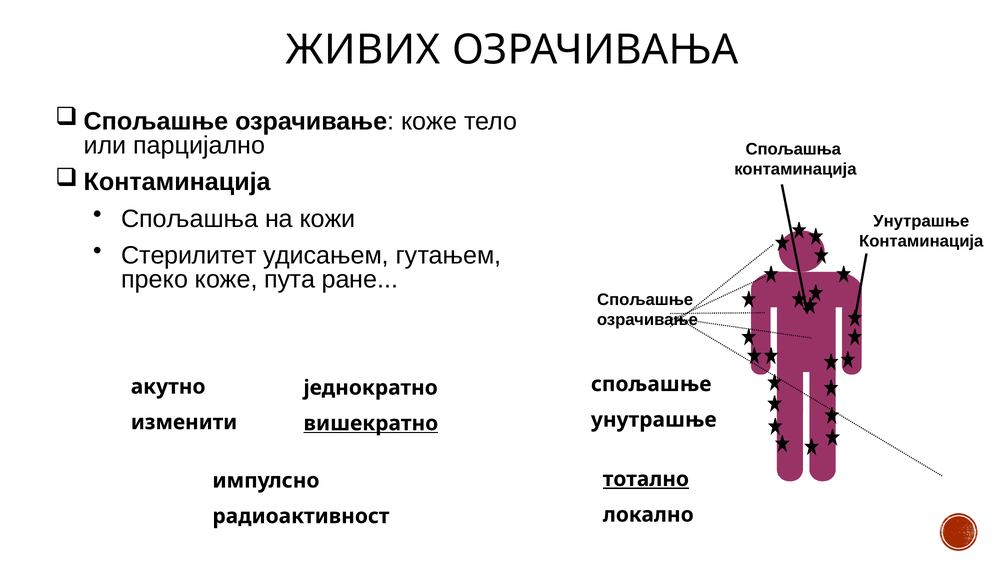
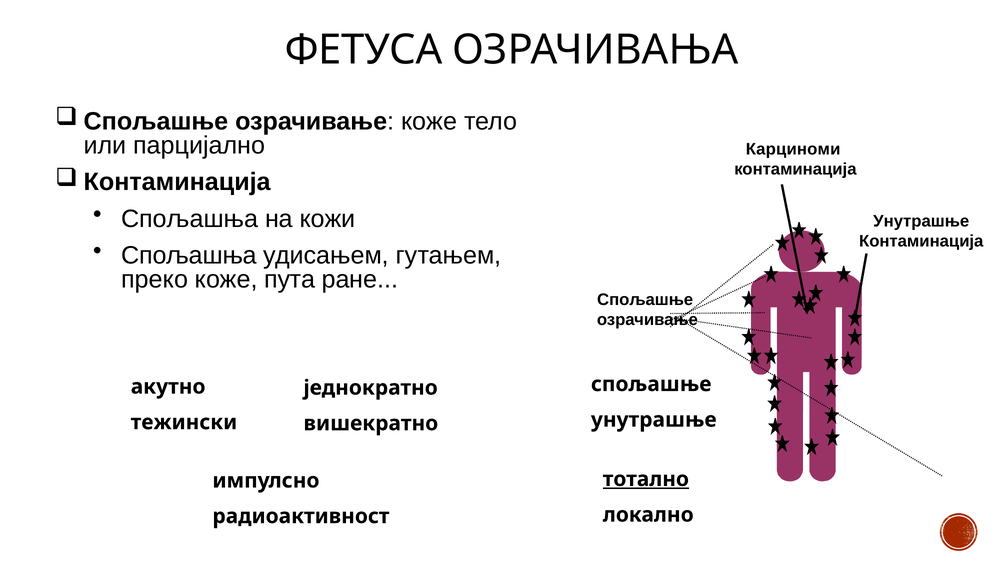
ЖИВИХ: ЖИВИХ -> ФЕТУСА
Спољашња at (793, 149): Спољашња -> Карциноми
Стерилитет at (189, 256): Стерилитет -> Спољашња
изменити: изменити -> тежински
вишекратно underline: present -> none
